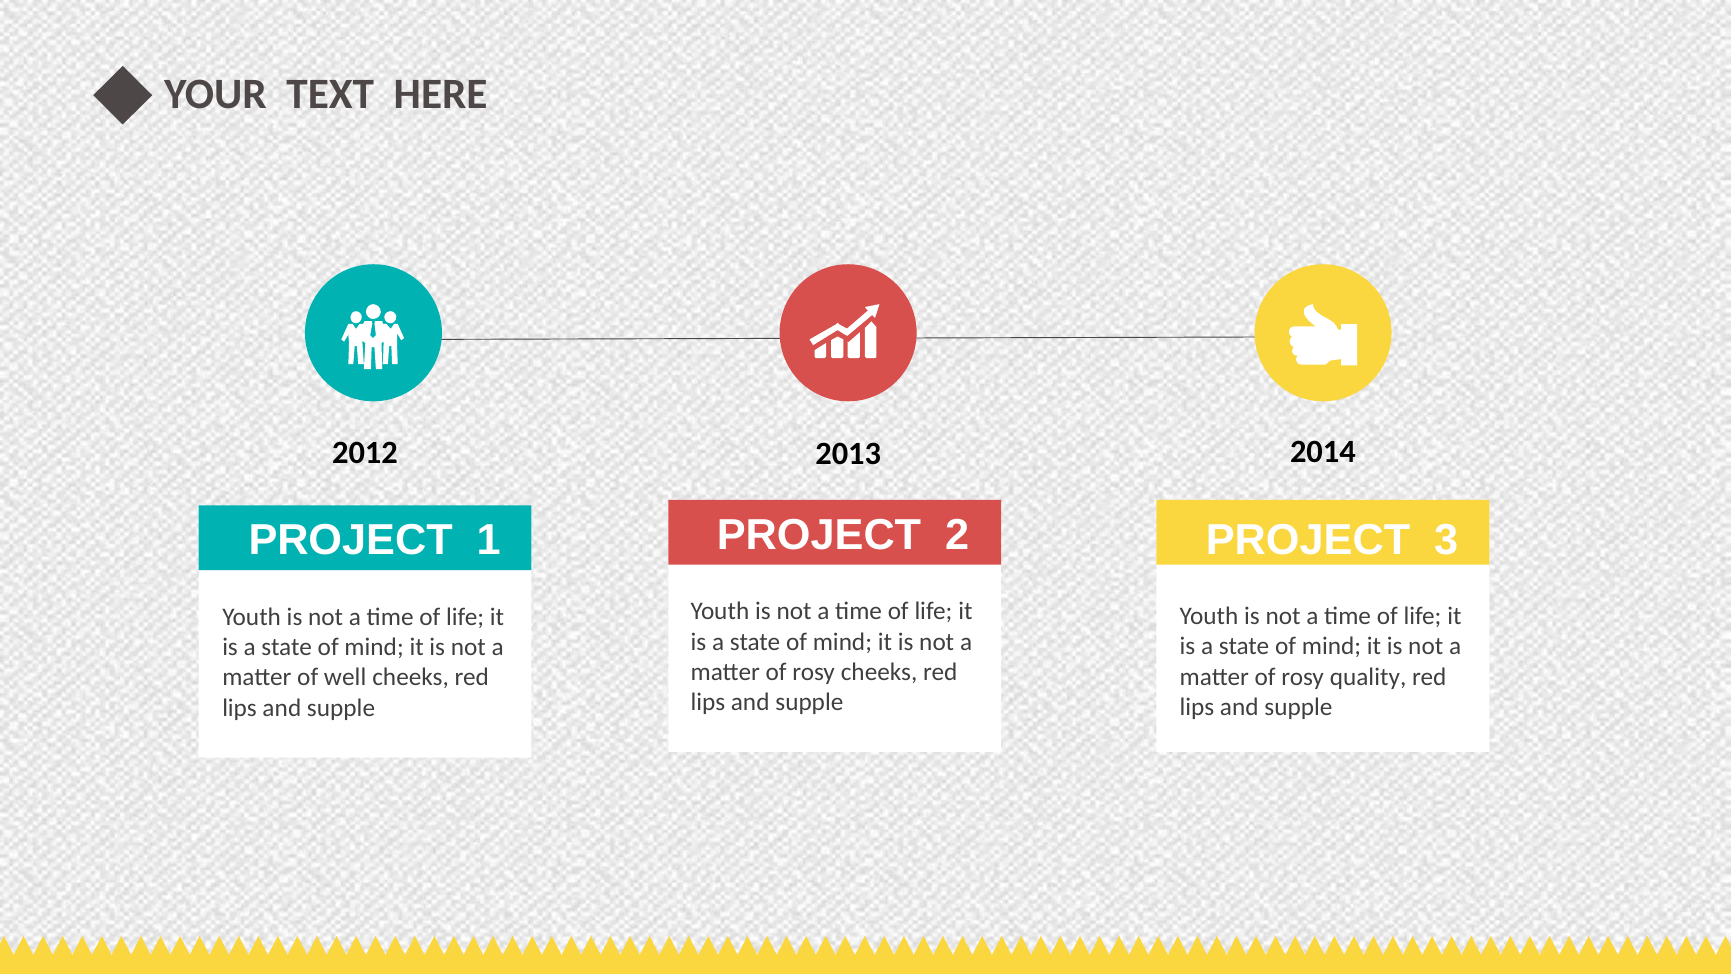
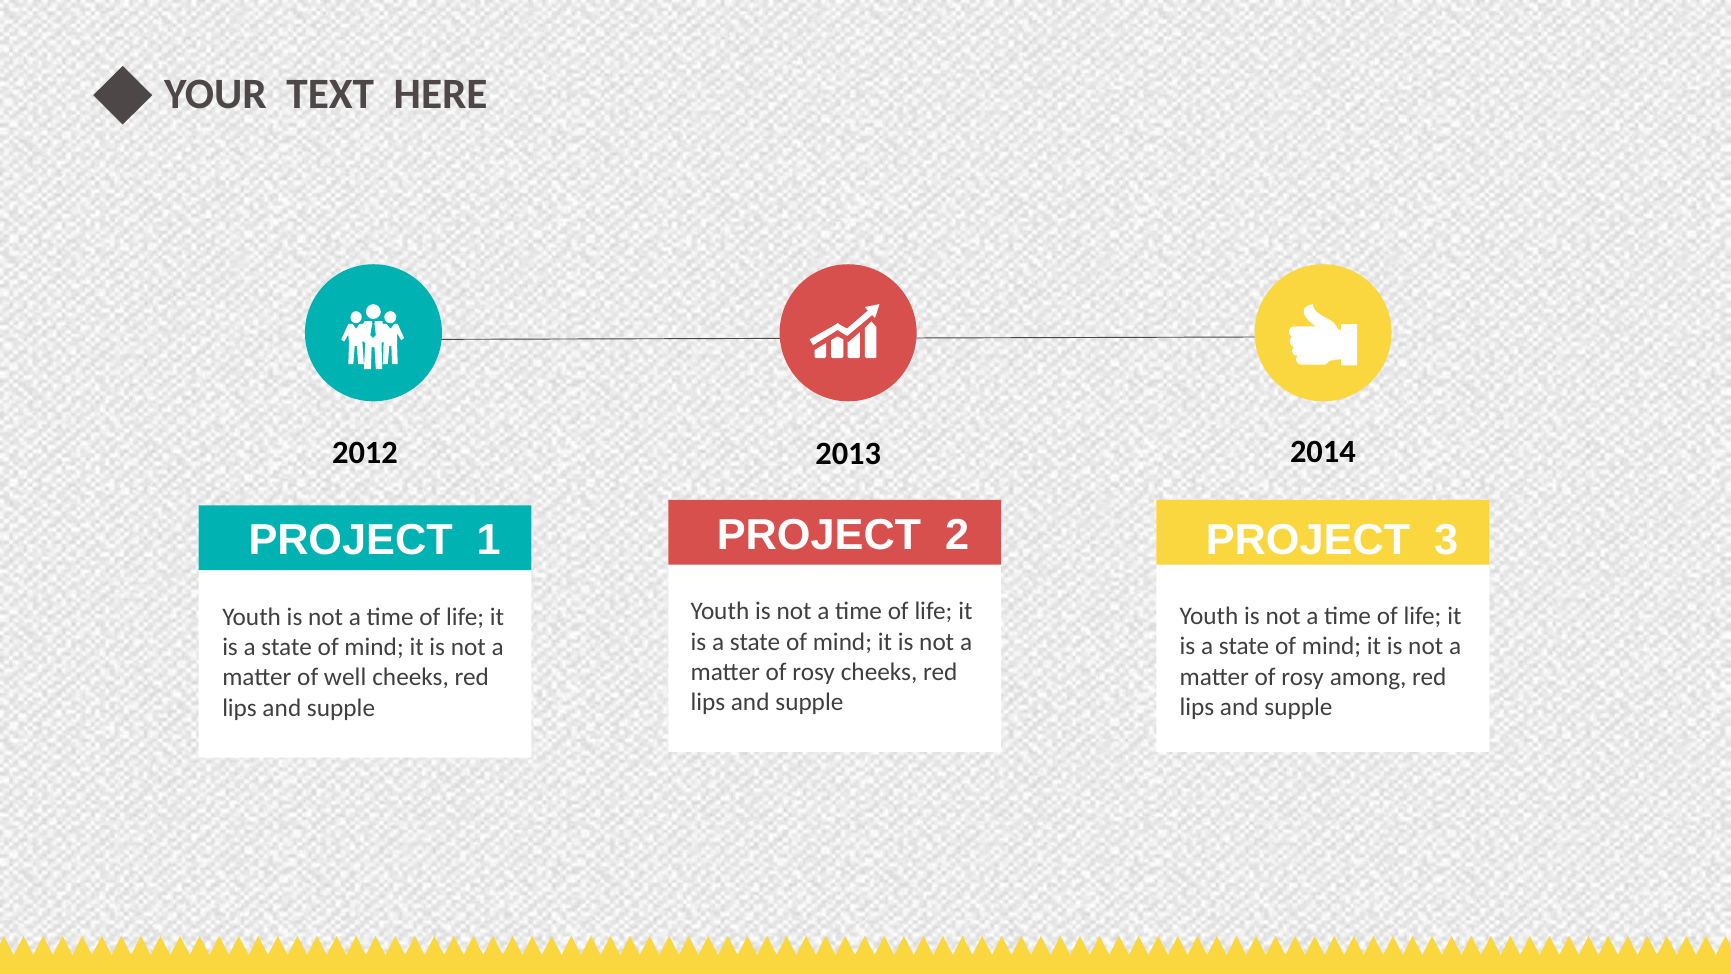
quality: quality -> among
